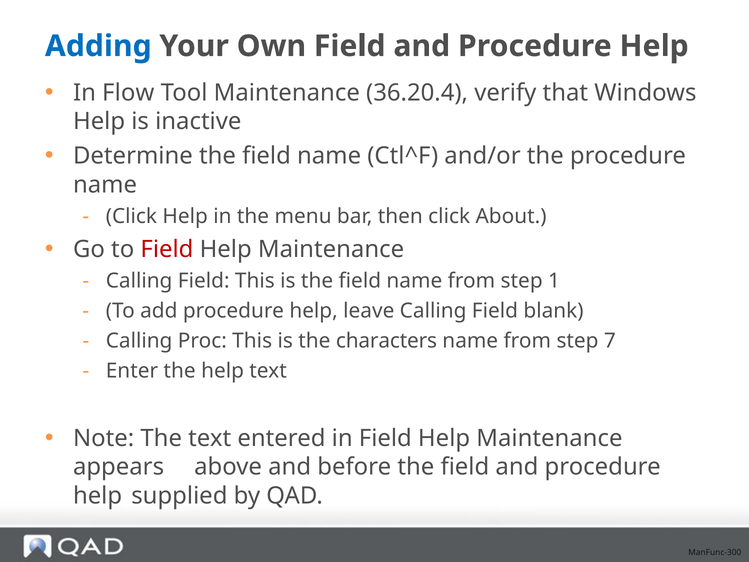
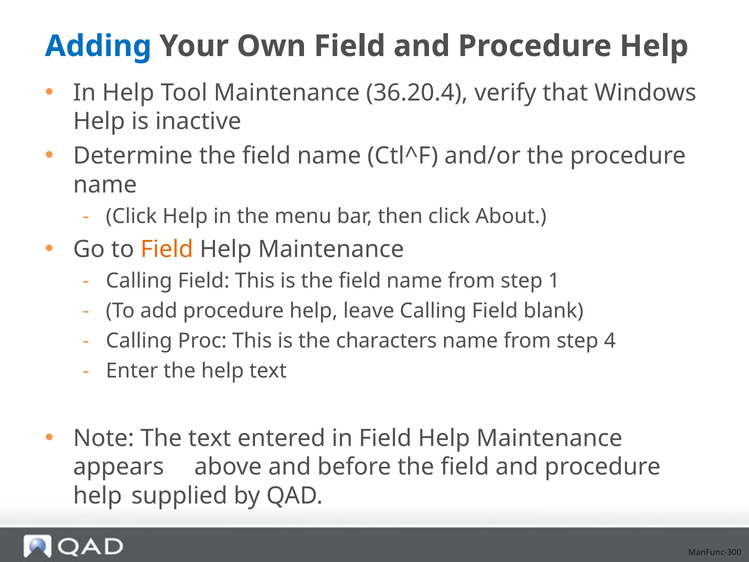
In Flow: Flow -> Help
Field at (167, 249) colour: red -> orange
7: 7 -> 4
